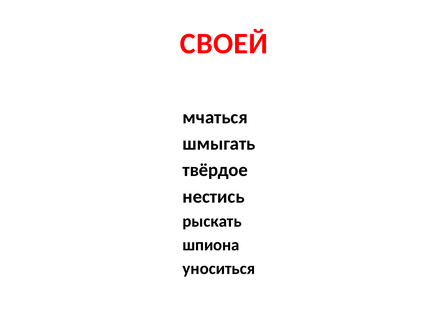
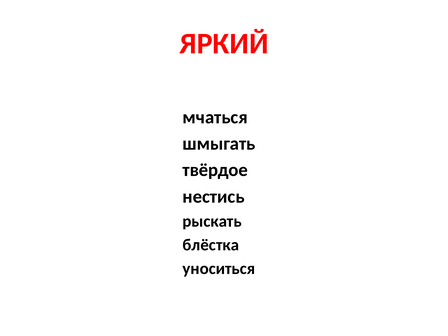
СВОЕЙ: СВОЕЙ -> ЯРКИЙ
шпиона: шпиона -> блёстка
